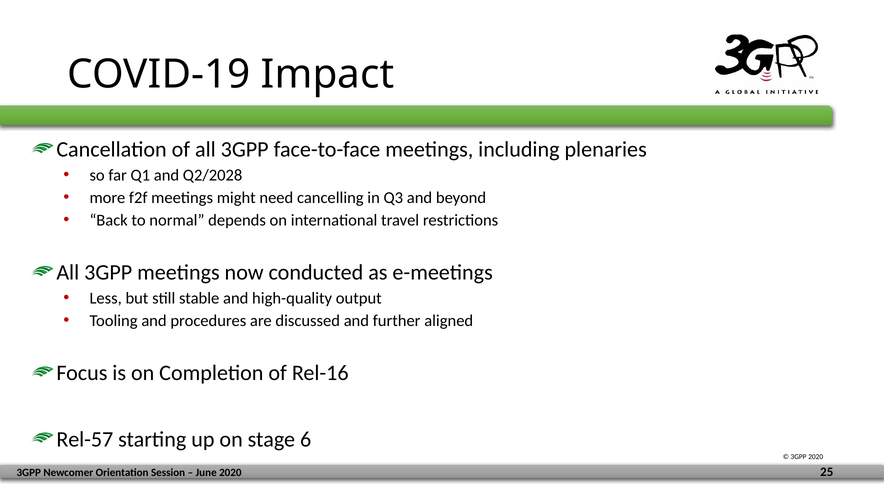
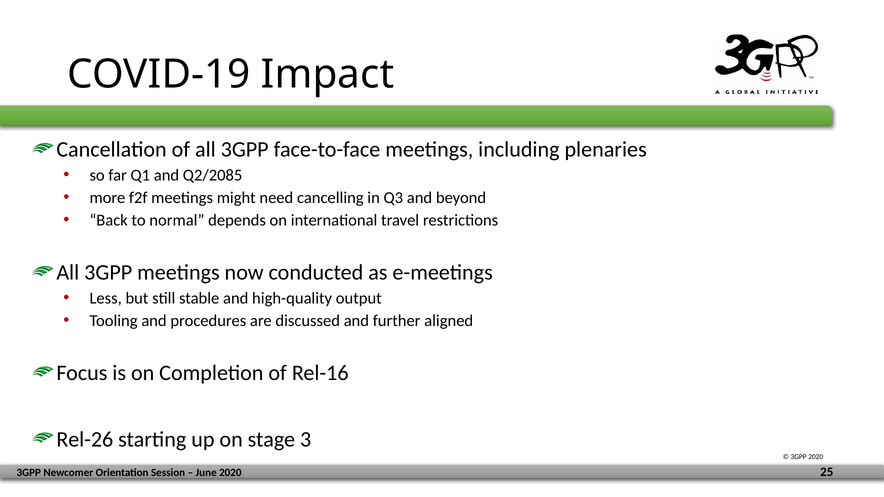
Q2/2028: Q2/2028 -> Q2/2085
Rel-57: Rel-57 -> Rel-26
6: 6 -> 3
